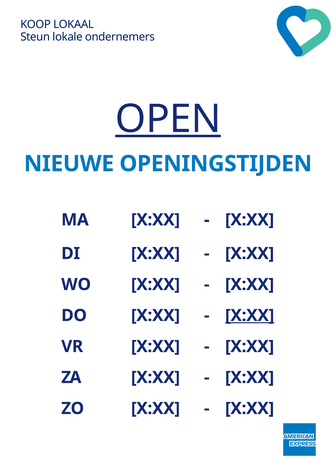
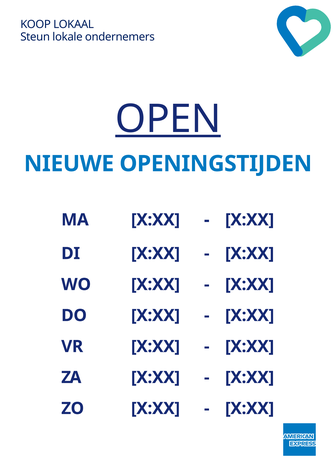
X:XX at (250, 315) underline: present -> none
